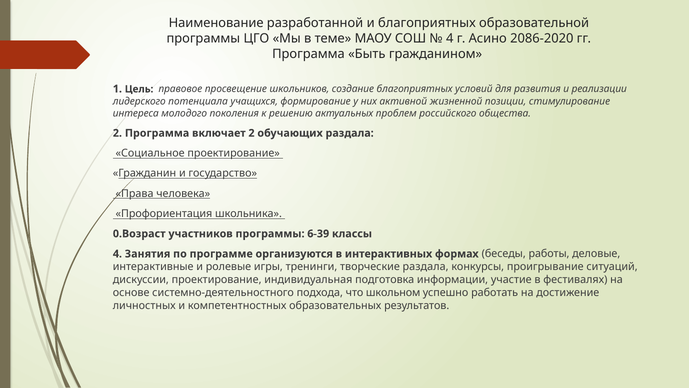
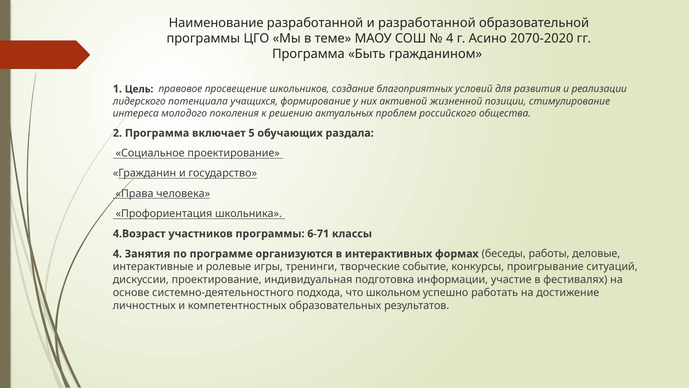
и благоприятных: благоприятных -> разработанной
2086-2020: 2086-2020 -> 2070-2020
включает 2: 2 -> 5
0.Возраст: 0.Возраст -> 4.Возраст
6-39: 6-39 -> 6-71
творческие раздала: раздала -> событие
